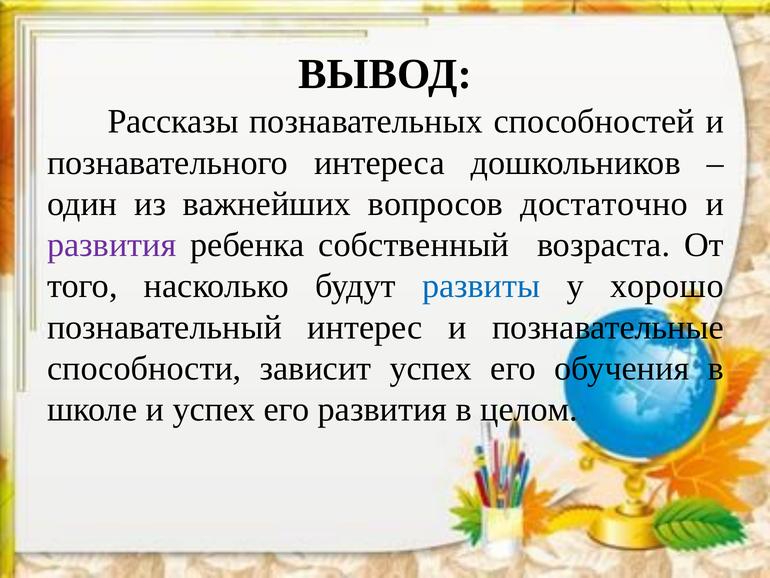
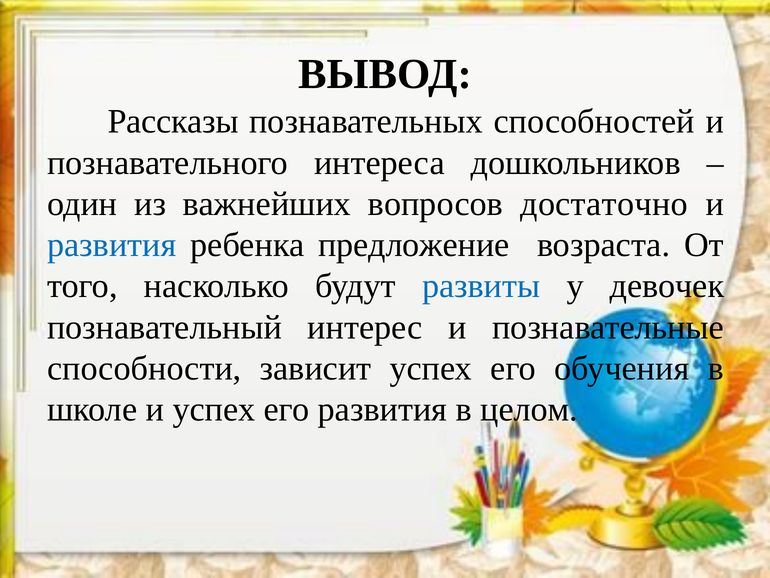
развития at (112, 245) colour: purple -> blue
собственный: собственный -> предложение
хорошо: хорошо -> девочек
